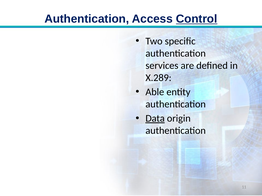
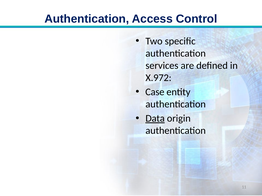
Control underline: present -> none
X.289: X.289 -> X.972
Able: Able -> Case
